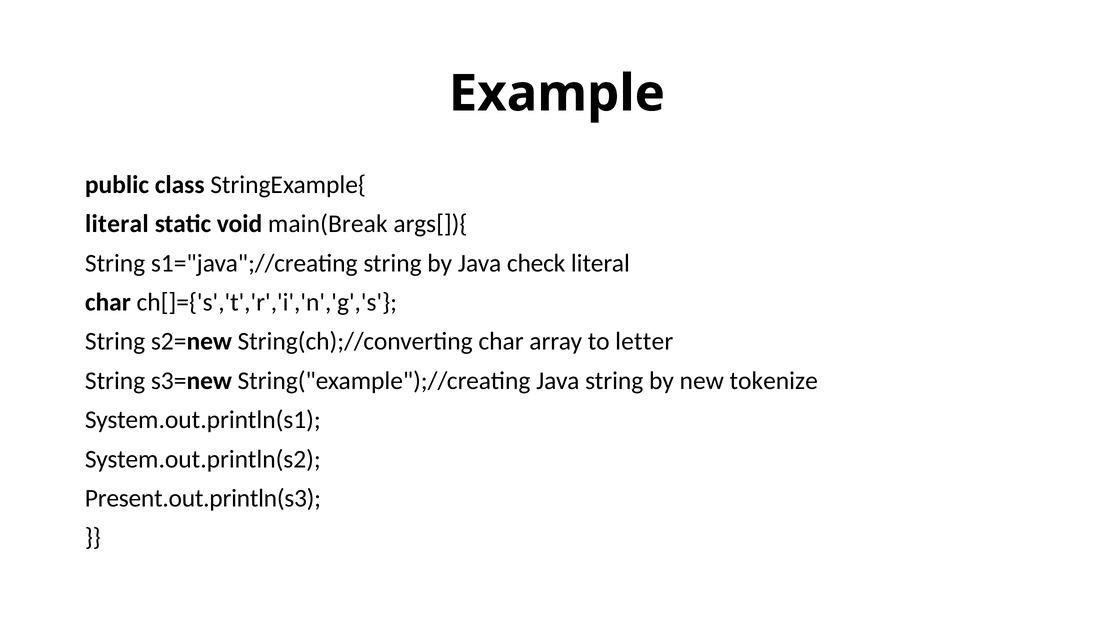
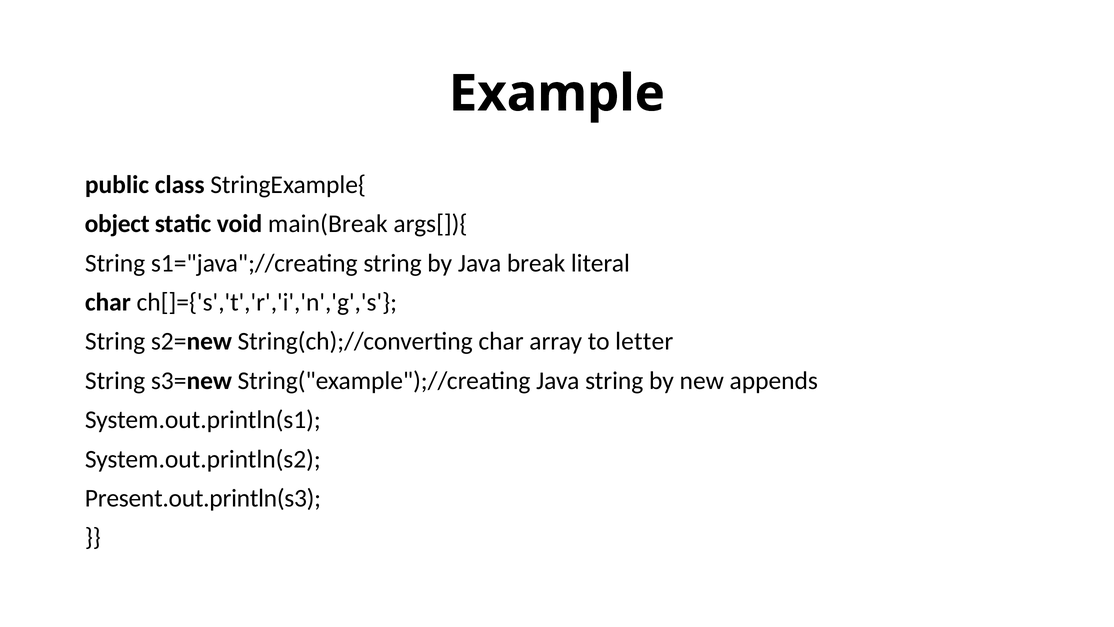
literal at (117, 224): literal -> object
check: check -> break
tokenize: tokenize -> appends
